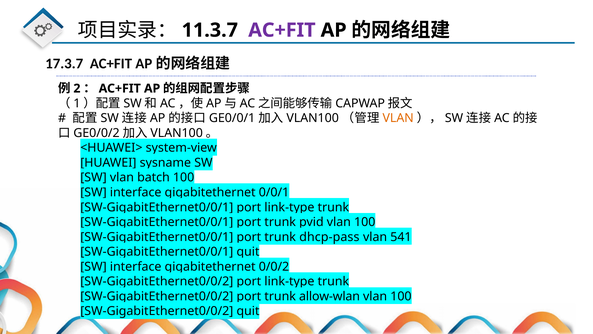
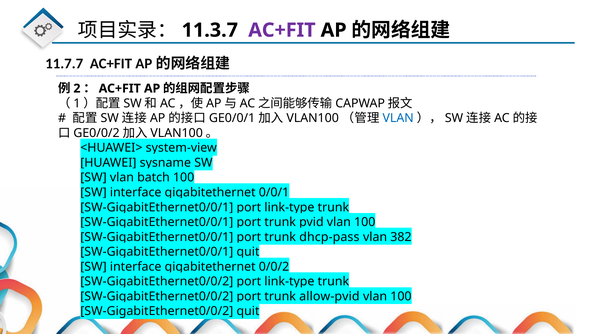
17.3.7: 17.3.7 -> 11.7.7
VLAN at (398, 118) colour: orange -> blue
541: 541 -> 382
allow-wlan: allow-wlan -> allow-pvid
